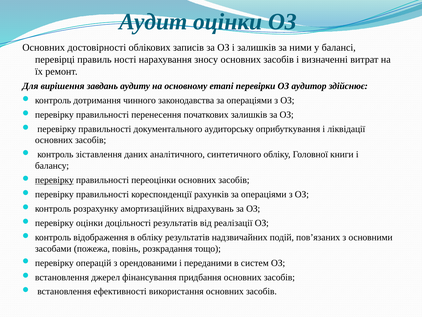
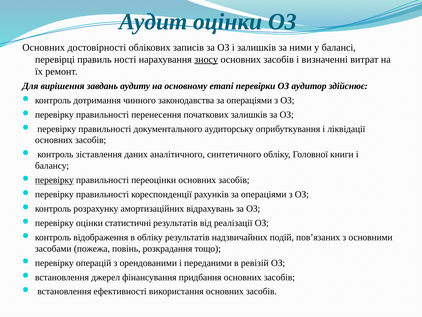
зносу underline: none -> present
доцільності: доцільності -> статистичні
систем: систем -> ревізій
